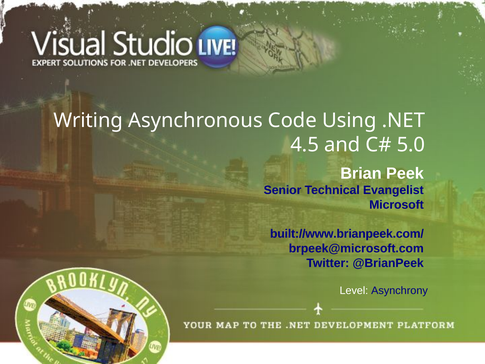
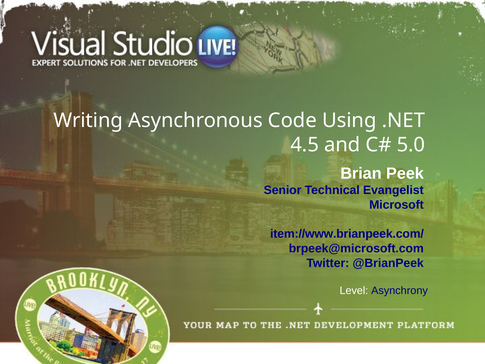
built://www.brianpeek.com/: built://www.brianpeek.com/ -> item://www.brianpeek.com/
